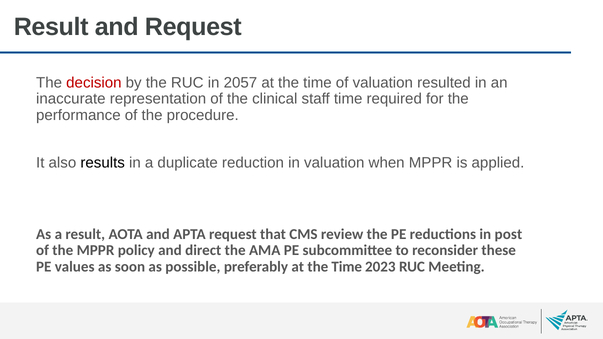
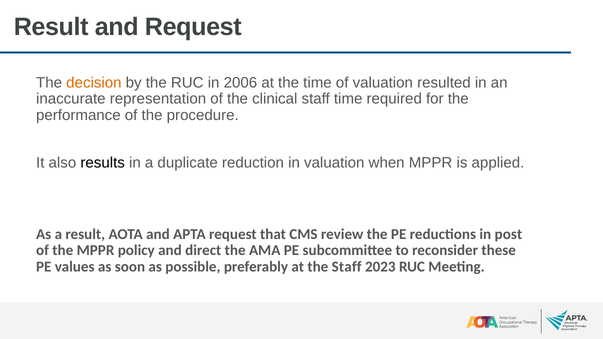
decision colour: red -> orange
2057: 2057 -> 2006
preferably at the Time: Time -> Staff
